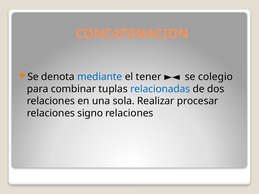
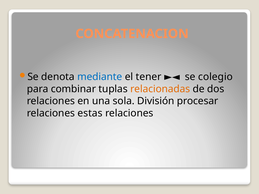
relacionadas colour: blue -> orange
Realizar: Realizar -> División
signo: signo -> estas
